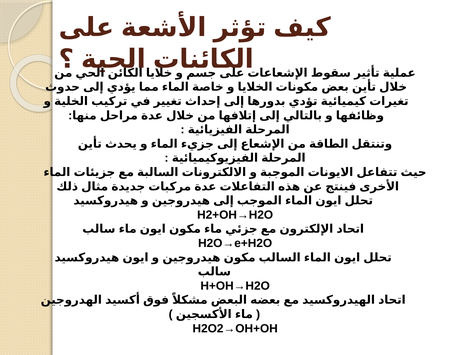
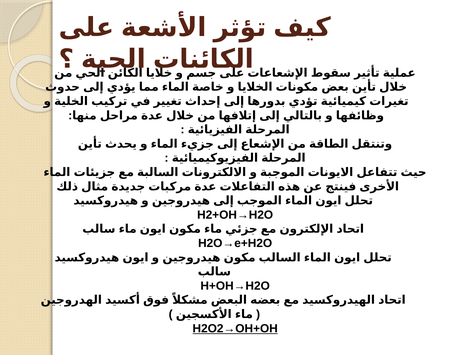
H2O2→OH+OH underline: none -> present
